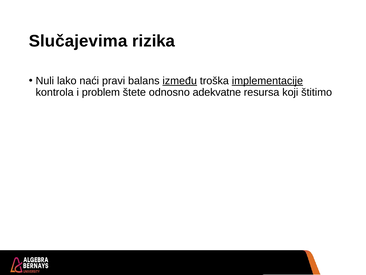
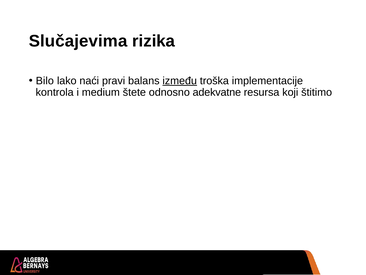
Nuli: Nuli -> Bilo
implementacije underline: present -> none
problem: problem -> medium
